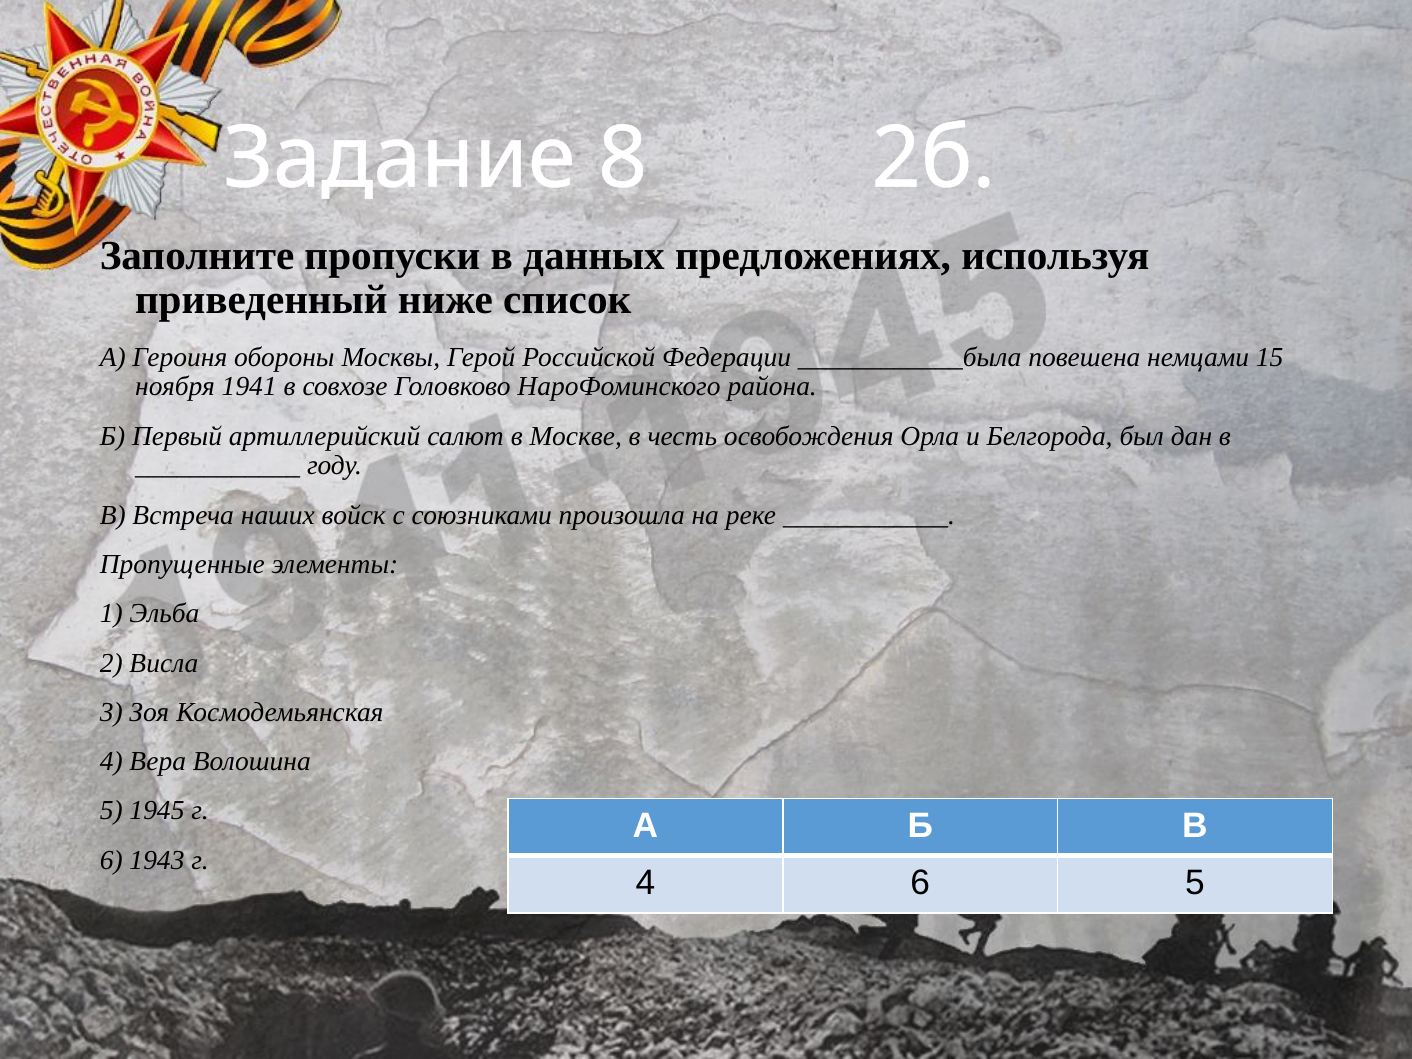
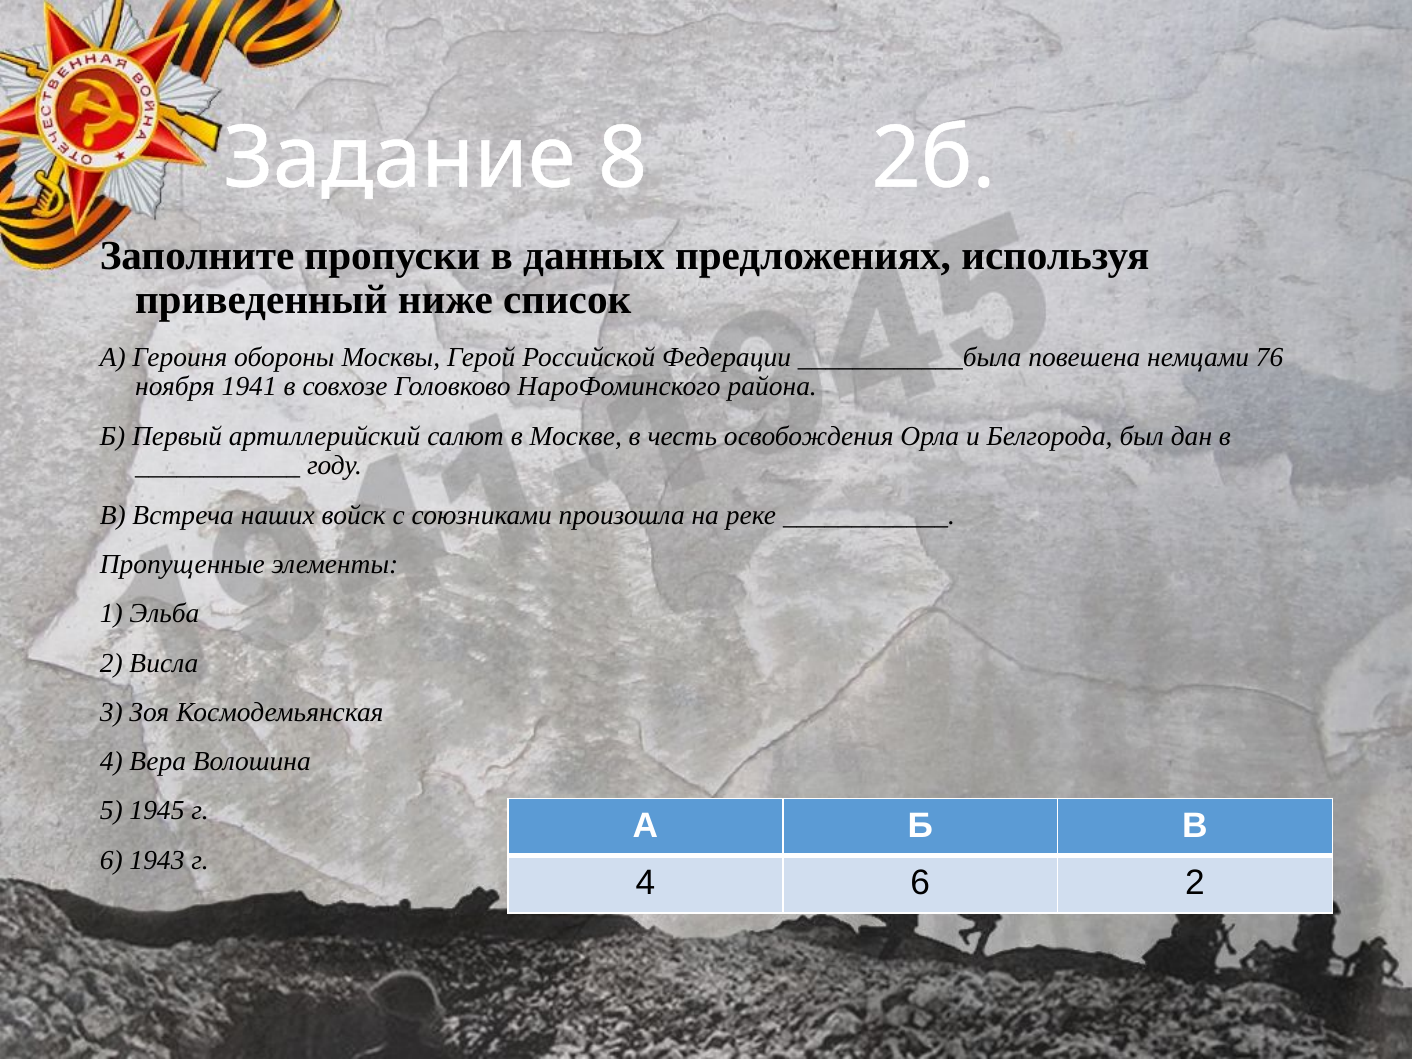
15: 15 -> 76
6 5: 5 -> 2
